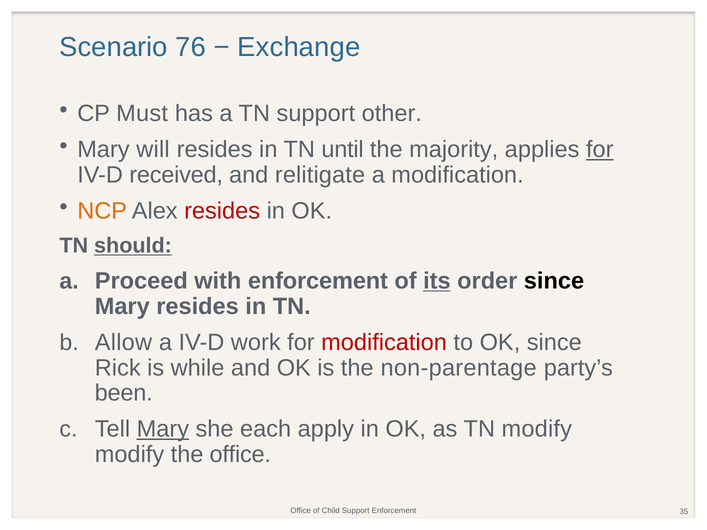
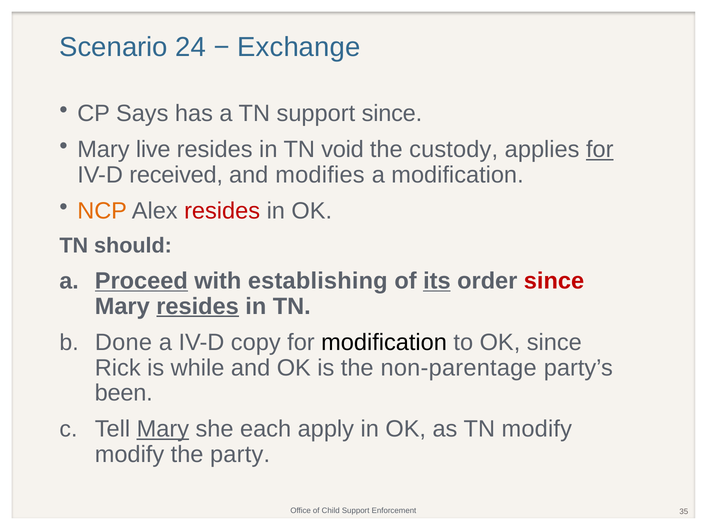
76: 76 -> 24
Must: Must -> Says
support other: other -> since
will: will -> live
until: until -> void
majority: majority -> custody
relitigate: relitigate -> modifies
should underline: present -> none
Proceed underline: none -> present
with enforcement: enforcement -> establishing
since at (554, 281) colour: black -> red
resides at (198, 306) underline: none -> present
Allow: Allow -> Done
work: work -> copy
modification at (384, 342) colour: red -> black
the office: office -> party
